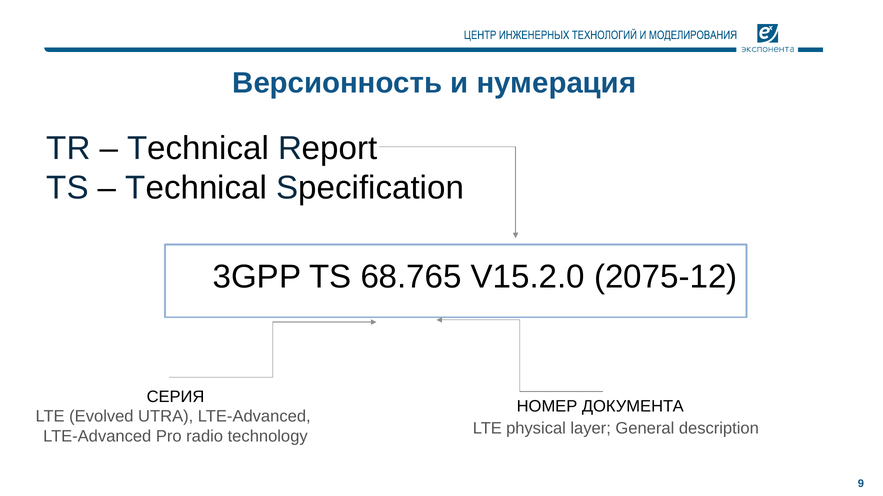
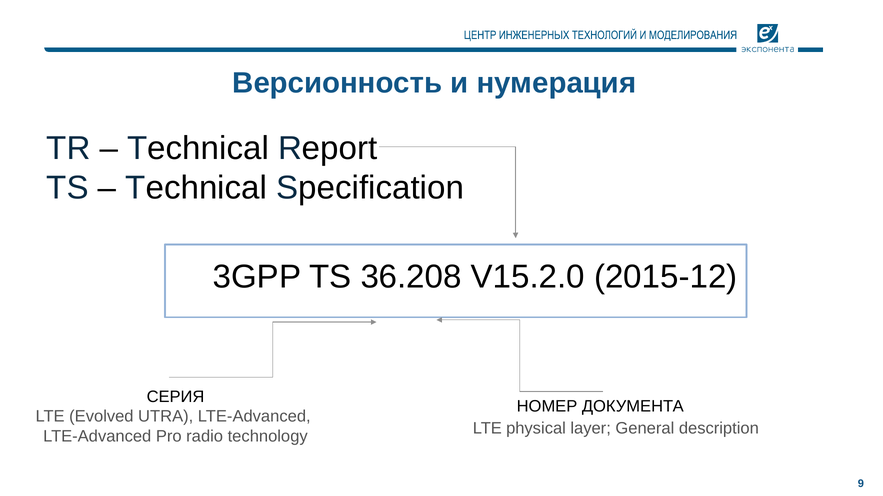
68.765: 68.765 -> 36.208
2075-12: 2075-12 -> 2015-12
